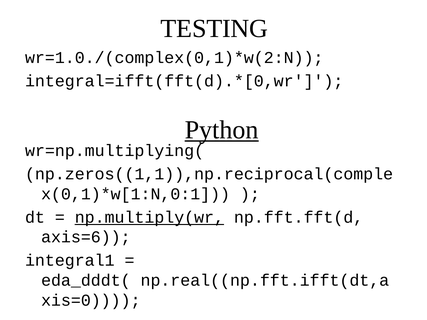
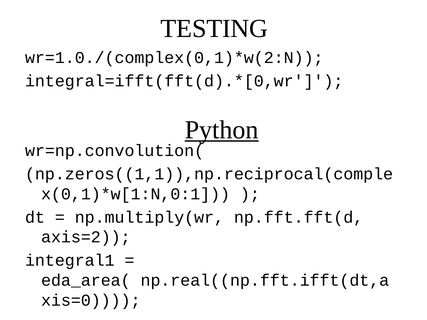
wr=np.multiplying(: wr=np.multiplying( -> wr=np.convolution(
np.multiply(wr underline: present -> none
axis=6: axis=6 -> axis=2
eda_dddt(: eda_dddt( -> eda_area(
